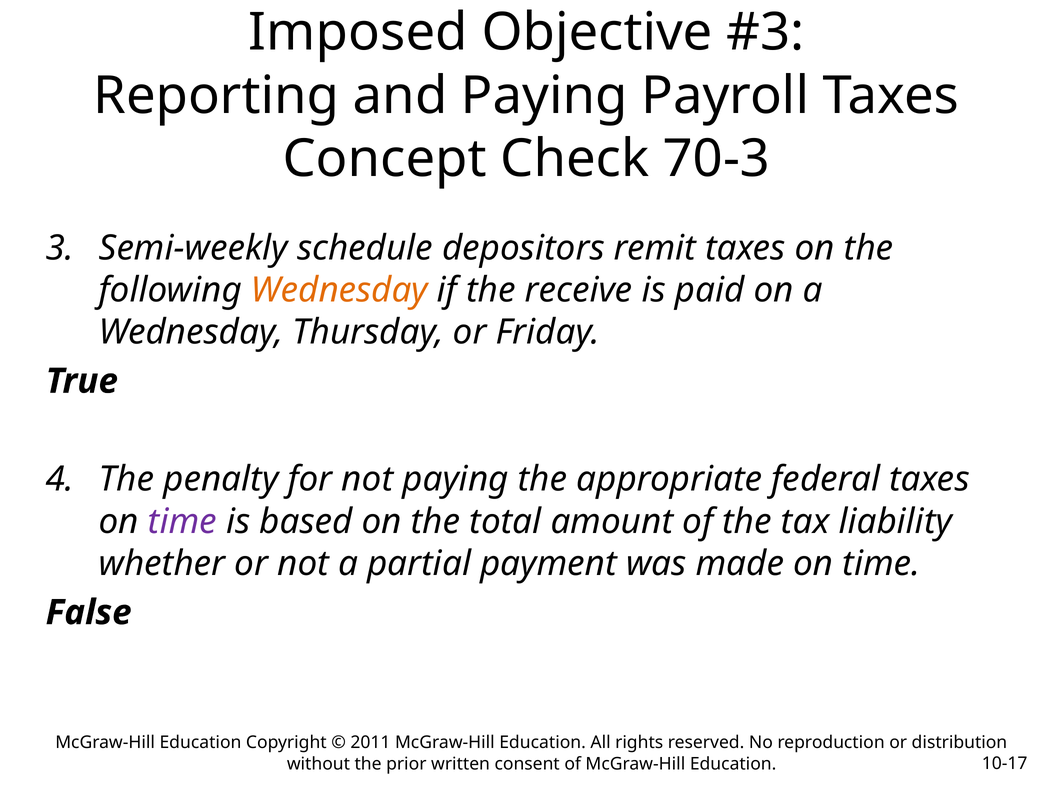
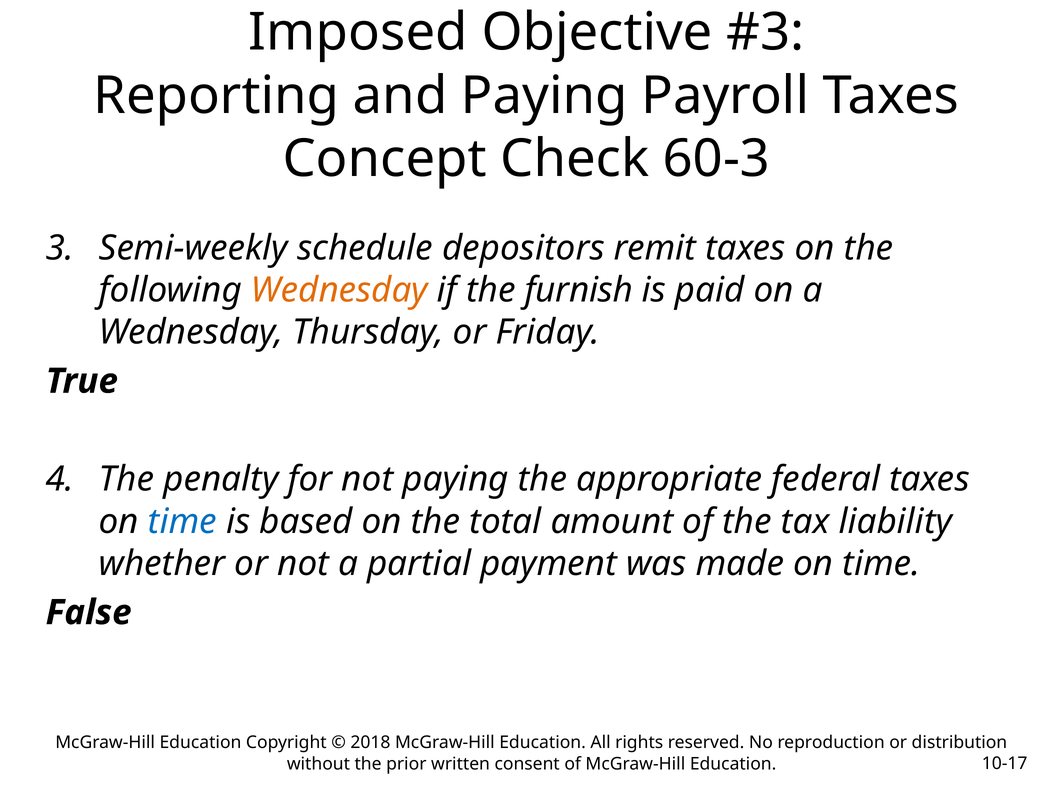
70-3: 70-3 -> 60-3
receive: receive -> furnish
time at (182, 522) colour: purple -> blue
2011: 2011 -> 2018
